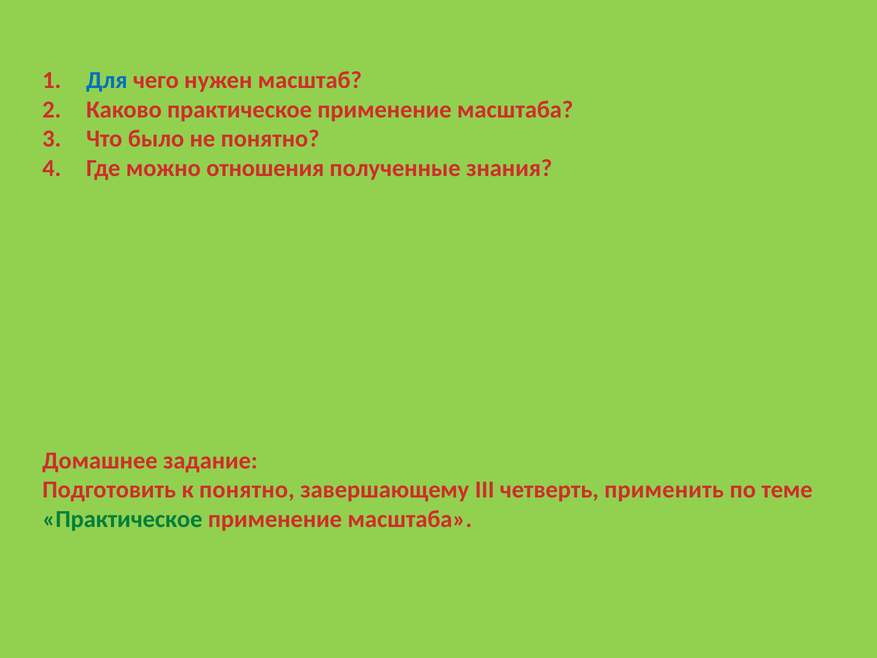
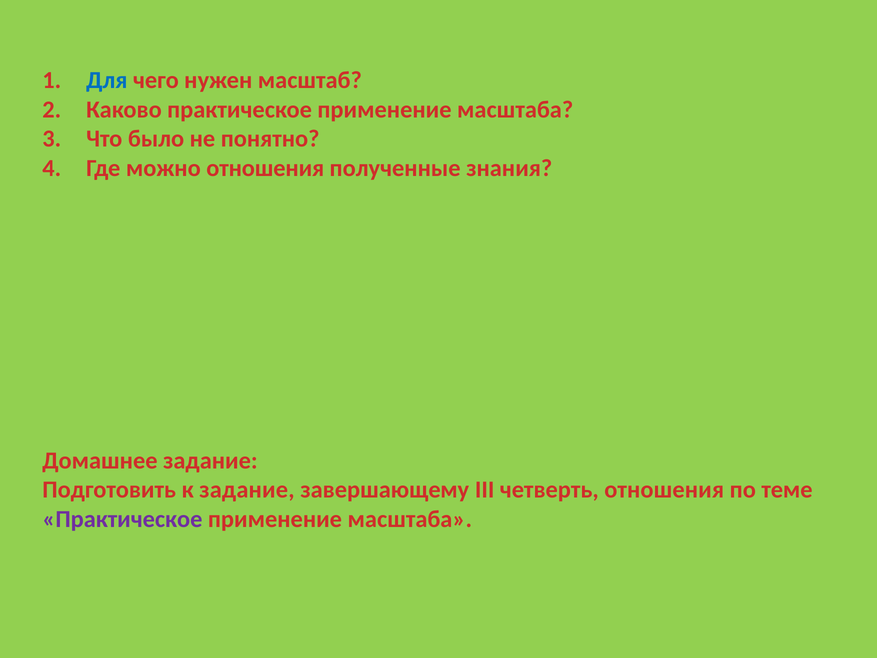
к понятно: понятно -> задание
четверть применить: применить -> отношения
Практическое at (122, 519) colour: green -> purple
